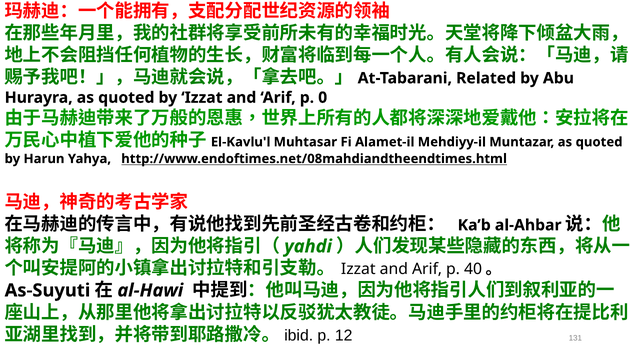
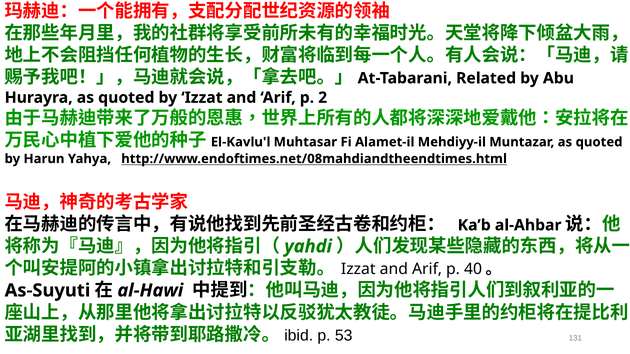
0: 0 -> 2
12: 12 -> 53
